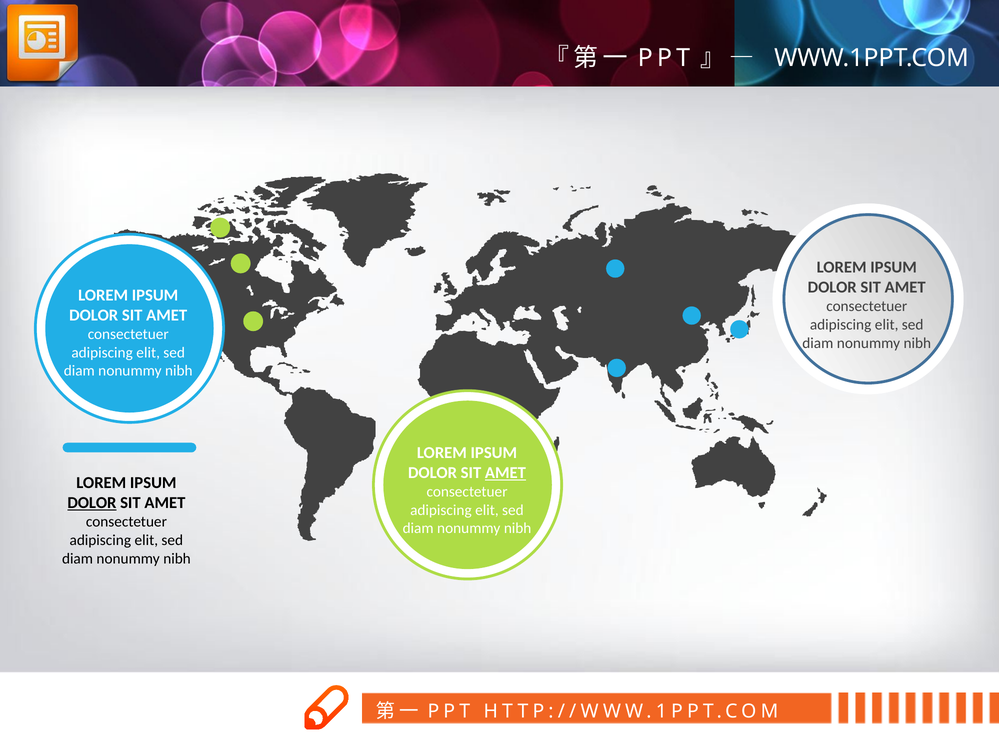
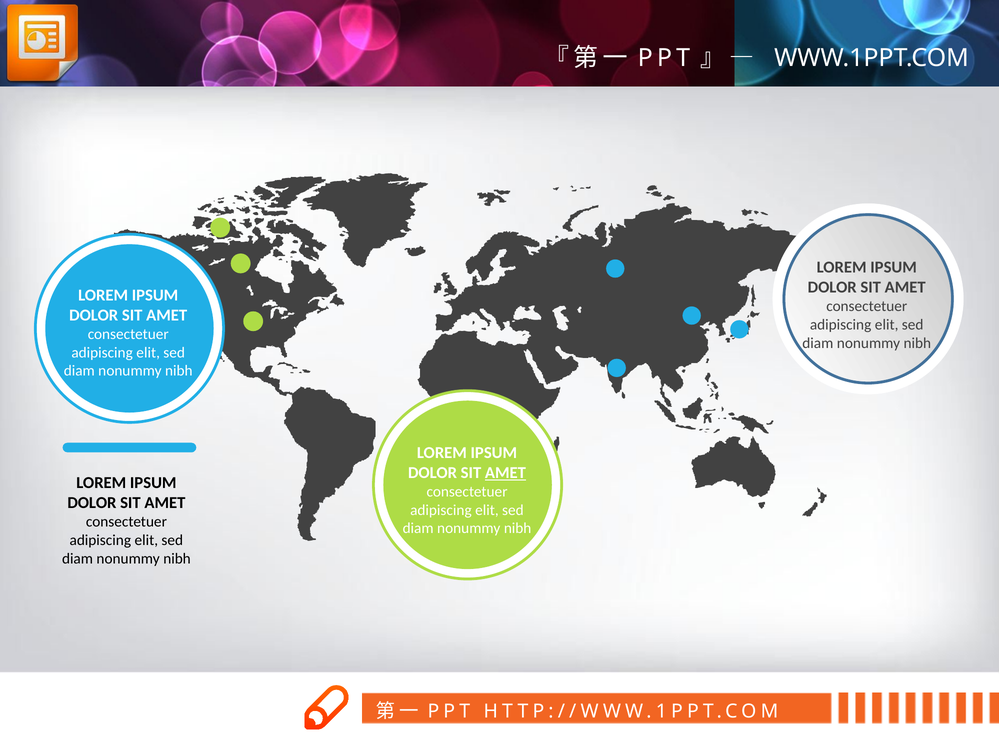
DOLOR at (92, 503) underline: present -> none
